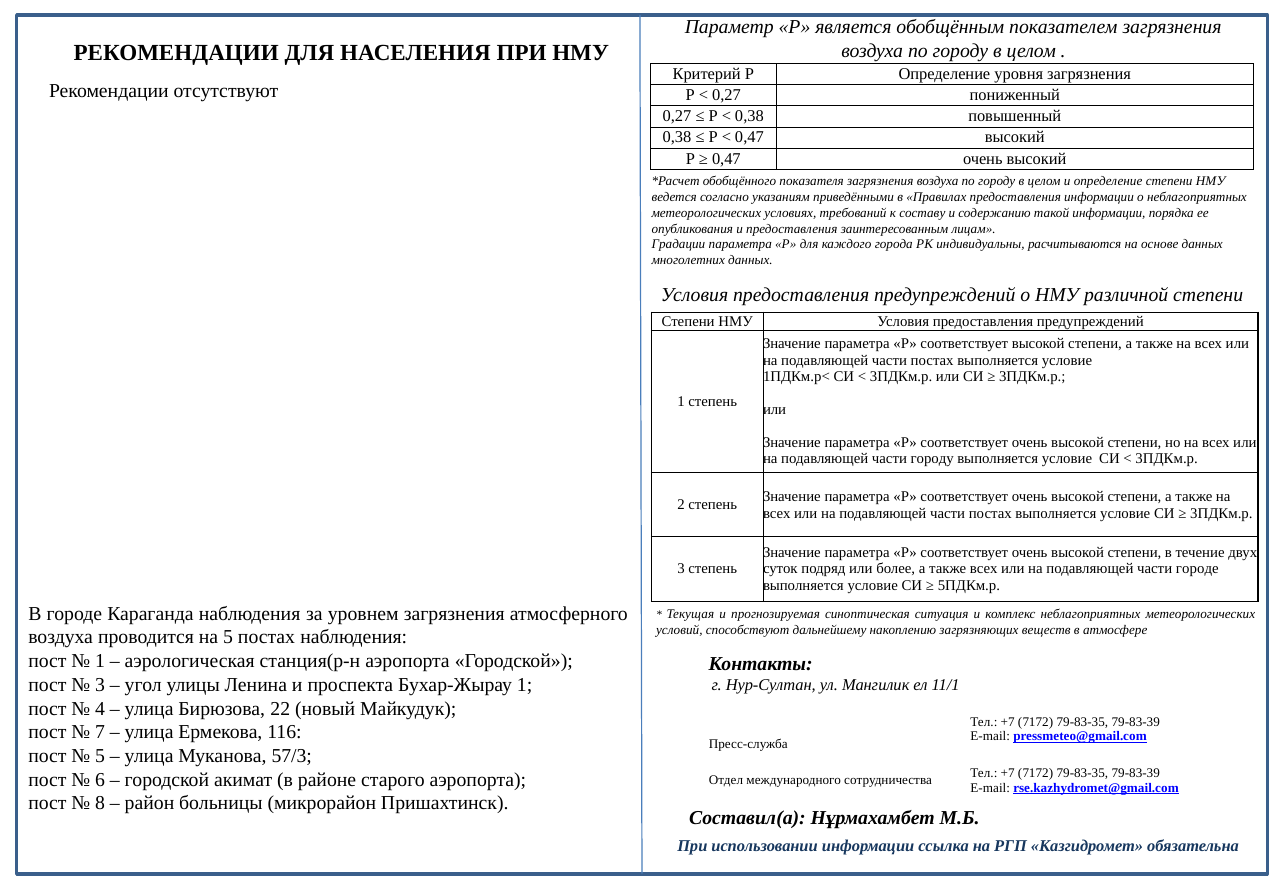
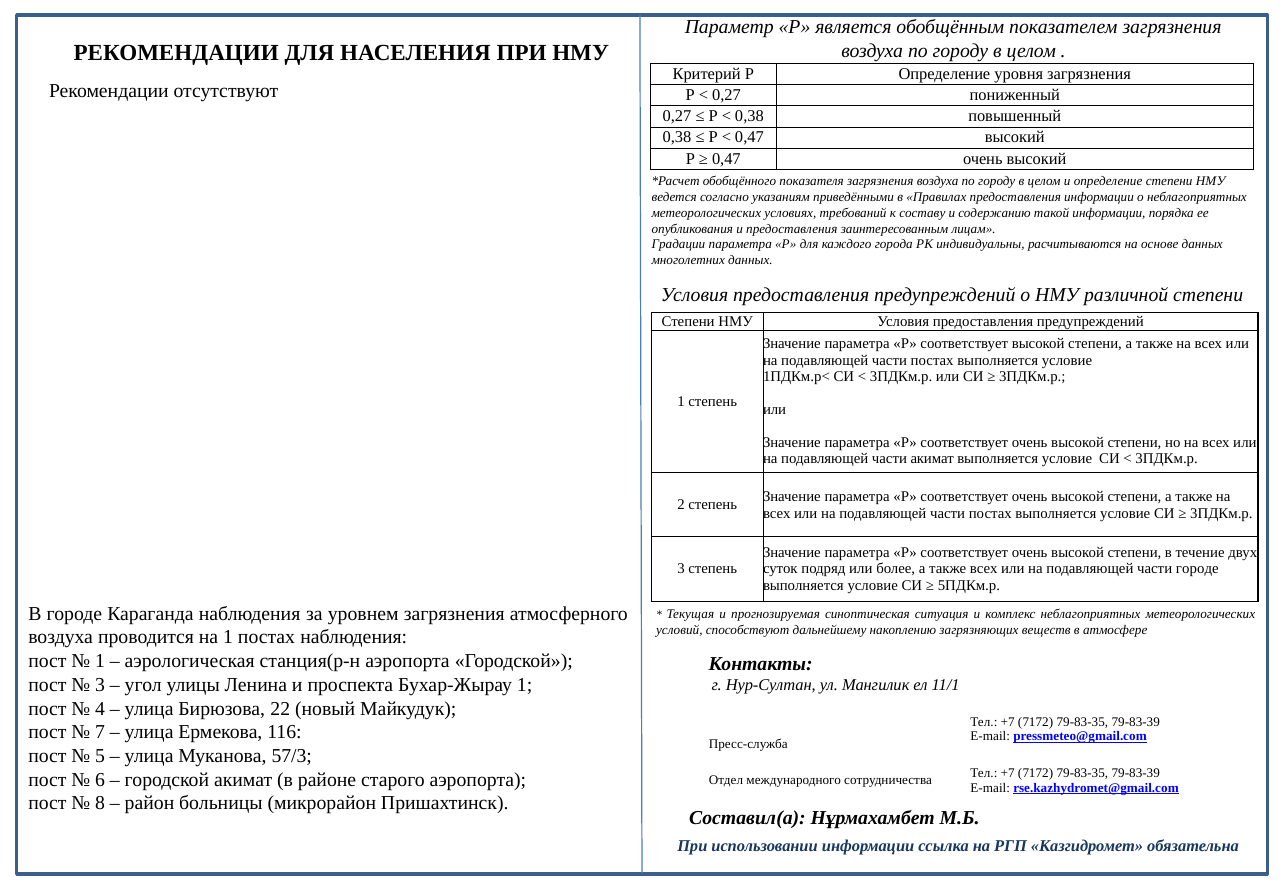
части городу: городу -> акимат
на 5: 5 -> 1
